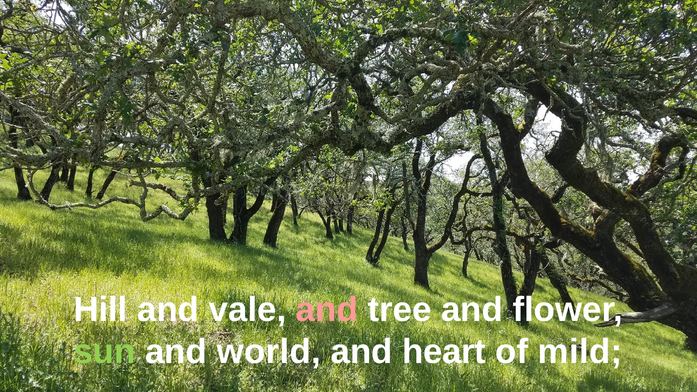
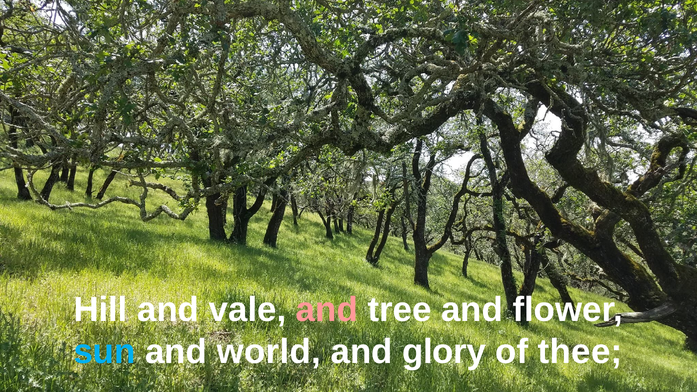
sun colour: light green -> light blue
heart: heart -> glory
mild: mild -> thee
